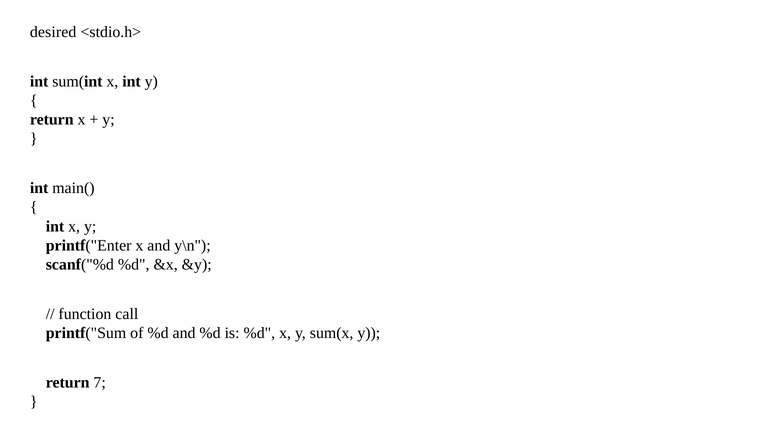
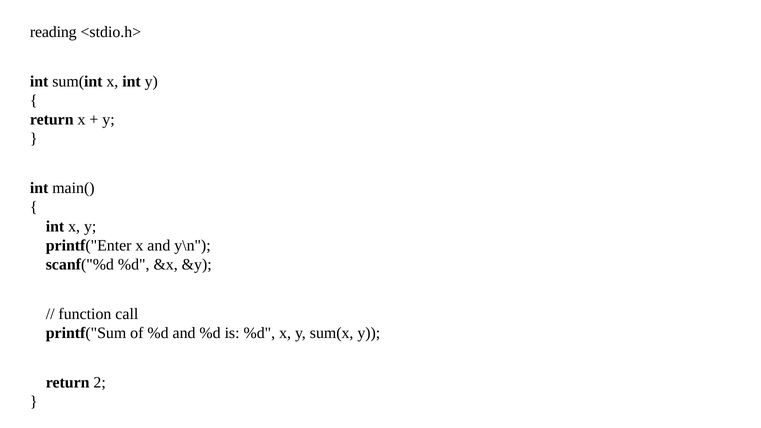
desired: desired -> reading
7: 7 -> 2
